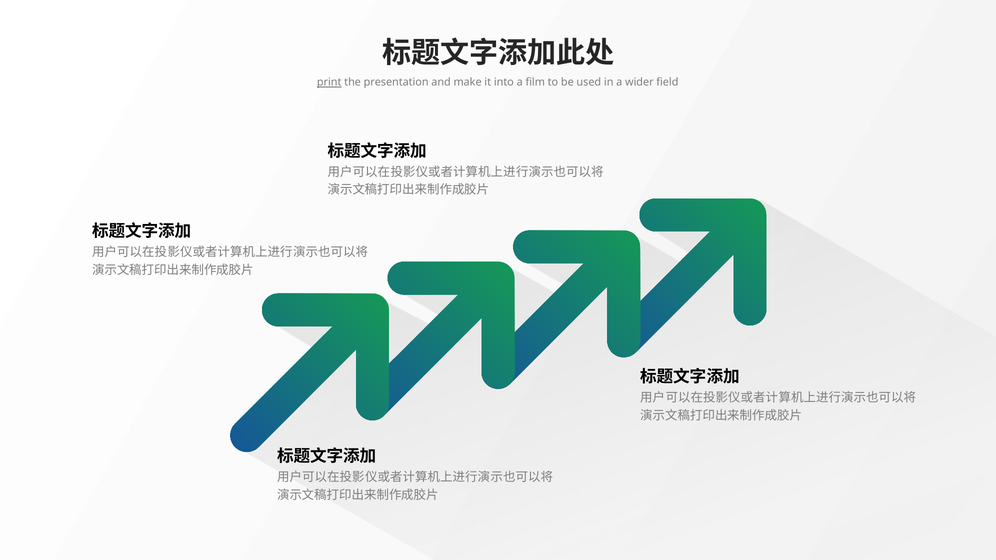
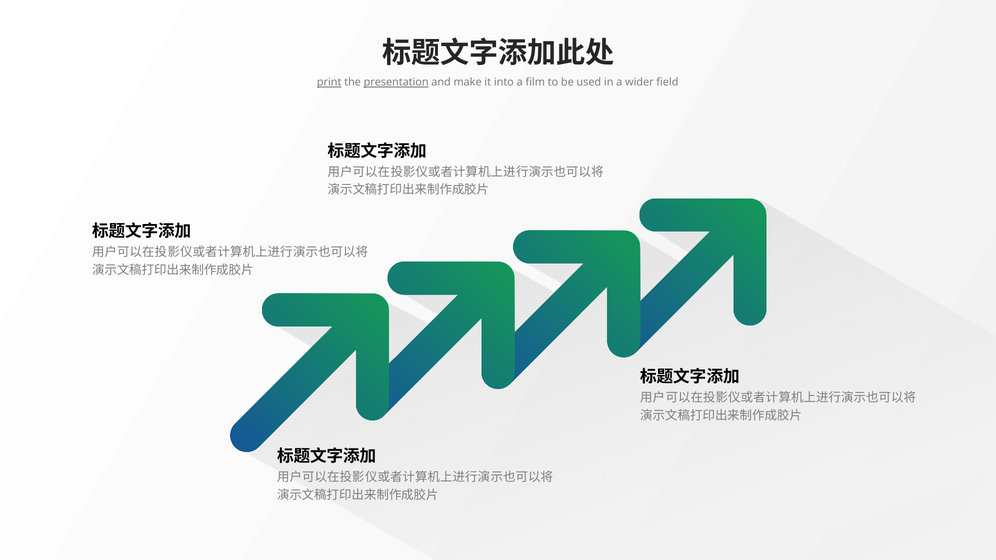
presentation underline: none -> present
